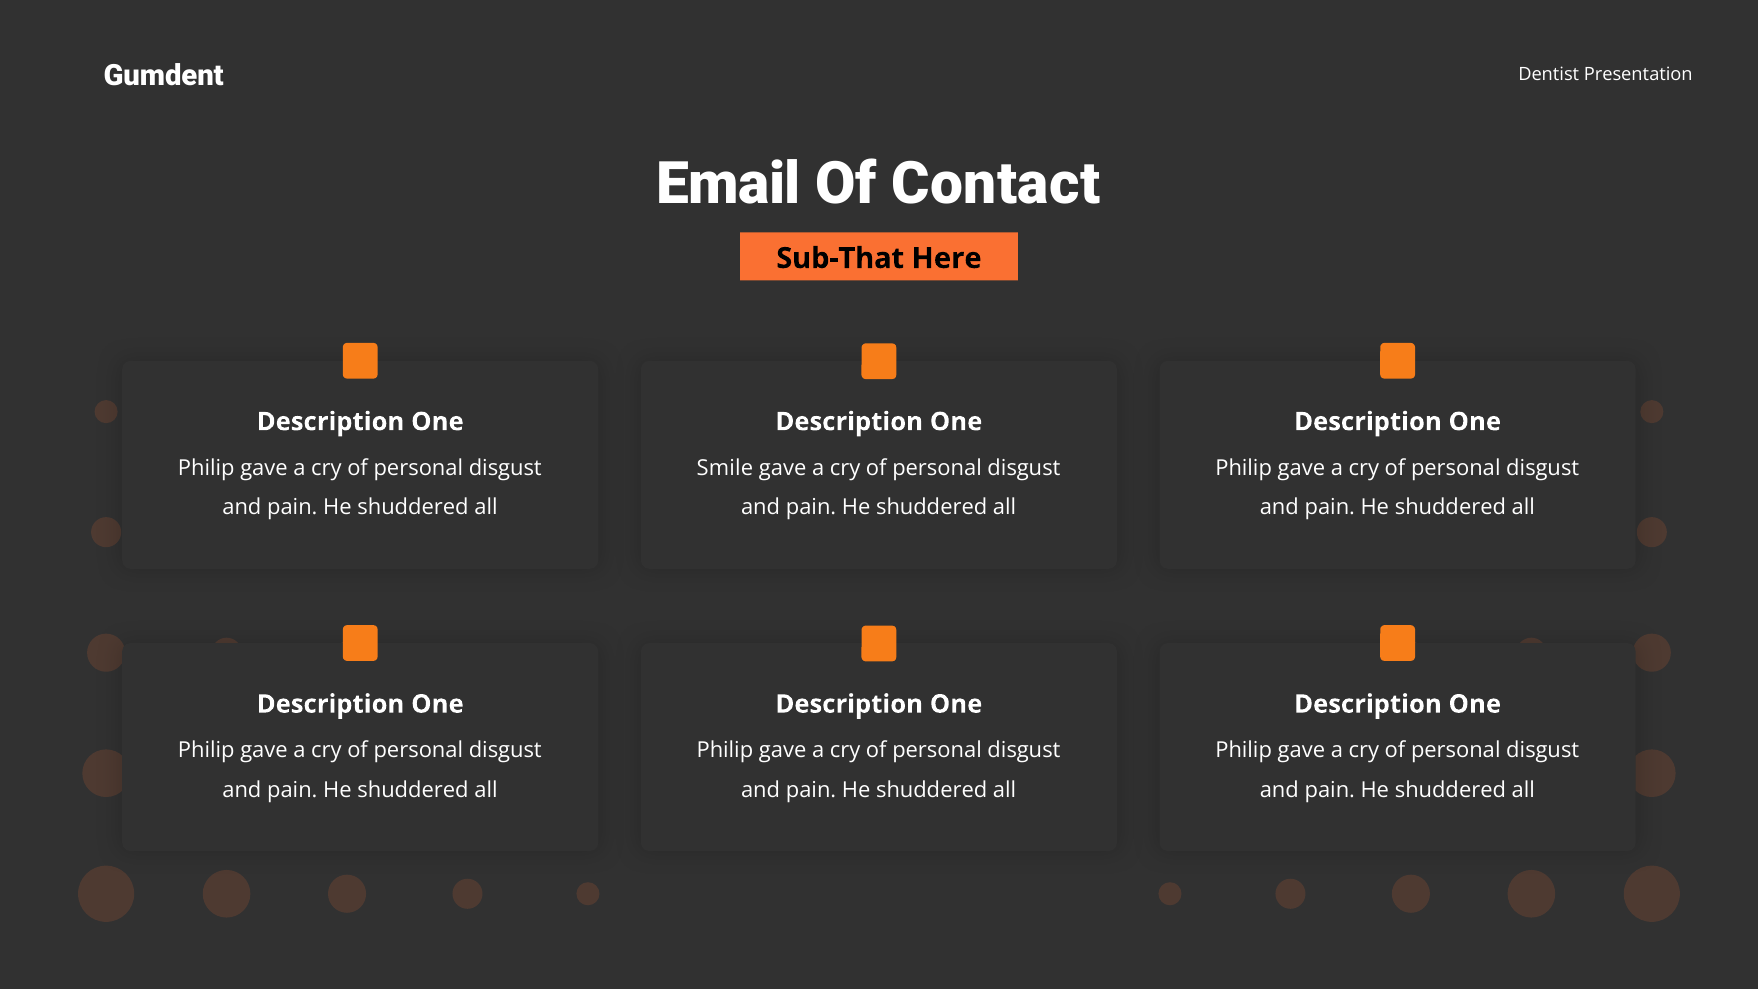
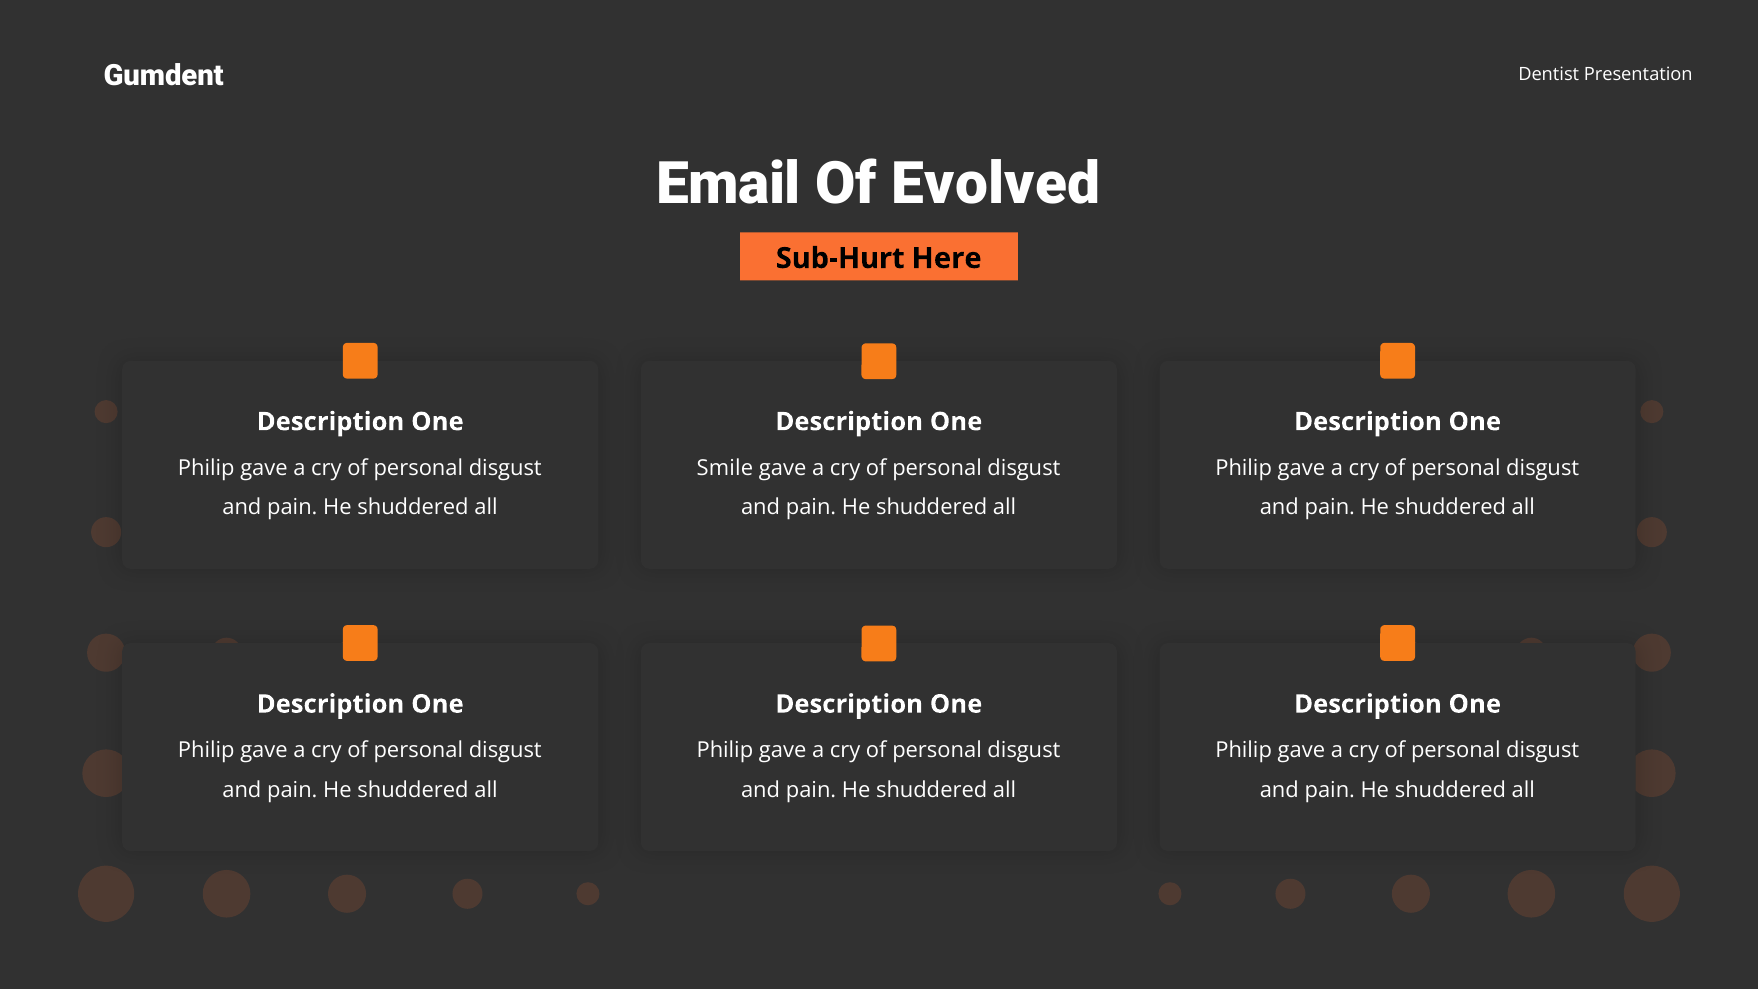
Contact: Contact -> Evolved
Sub-That: Sub-That -> Sub-Hurt
